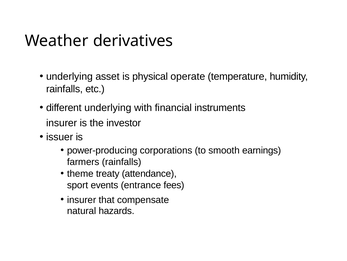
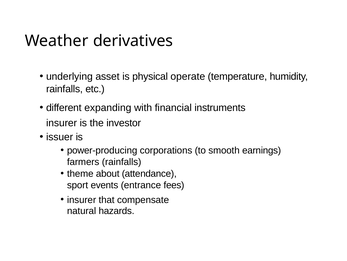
different underlying: underlying -> expanding
treaty: treaty -> about
